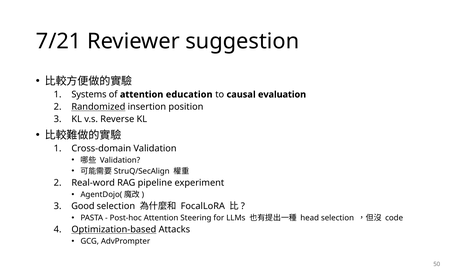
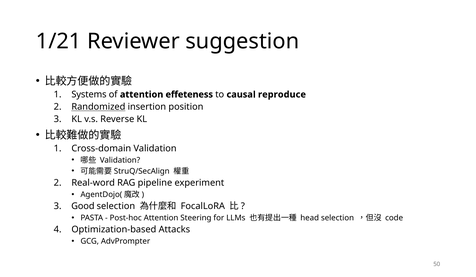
7/21: 7/21 -> 1/21
education: education -> effeteness
evaluation: evaluation -> reproduce
Optimization-based underline: present -> none
